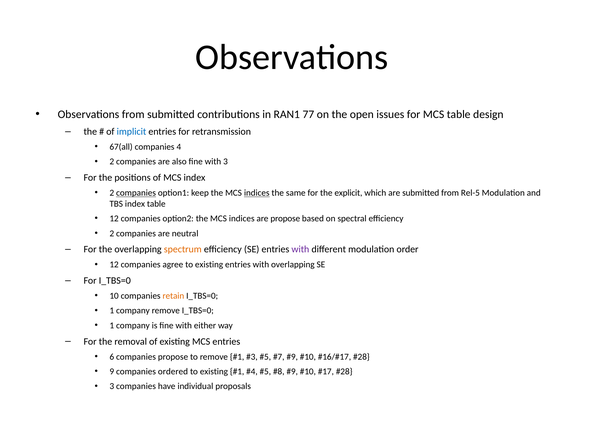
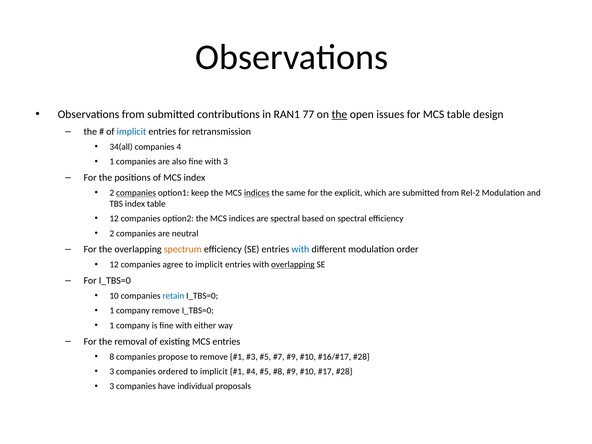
the at (339, 114) underline: none -> present
67(all: 67(all -> 34(all
2 at (112, 162): 2 -> 1
Rel-5: Rel-5 -> Rel-2
are propose: propose -> spectral
with at (300, 249) colour: purple -> blue
agree to existing: existing -> implicit
overlapping at (293, 265) underline: none -> present
retain colour: orange -> blue
6: 6 -> 8
9 at (112, 372): 9 -> 3
existing at (214, 372): existing -> implicit
